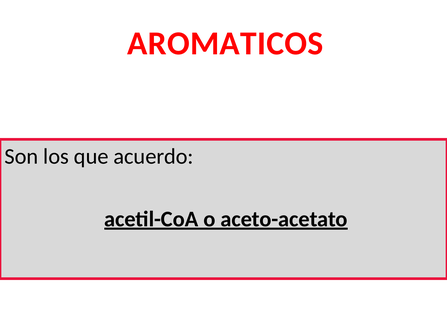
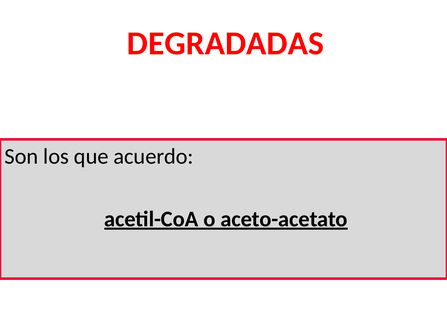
AROMATICOS: AROMATICOS -> DEGRADADAS
